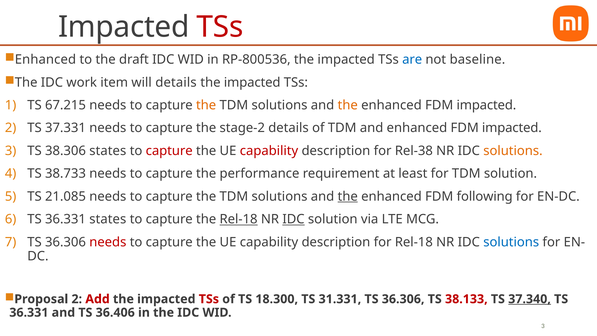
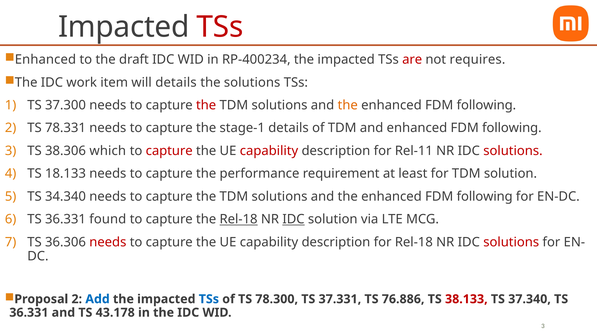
RP-800536: RP-800536 -> RP-400234
are colour: blue -> red
baseline: baseline -> requires
impacted at (252, 82): impacted -> solutions
67.215: 67.215 -> 37.300
the at (206, 105) colour: orange -> red
impacted at (486, 105): impacted -> following
37.331: 37.331 -> 78.331
stage-2: stage-2 -> stage-1
and enhanced FDM impacted: impacted -> following
38.306 states: states -> which
Rel-38: Rel-38 -> Rel-11
solutions at (513, 151) colour: orange -> red
38.733: 38.733 -> 18.133
21.085: 21.085 -> 34.340
the at (348, 196) underline: present -> none
36.331 states: states -> found
solutions at (511, 242) colour: blue -> red
Add colour: red -> blue
TSs at (209, 299) colour: red -> blue
18.300: 18.300 -> 78.300
31.331: 31.331 -> 37.331
36.306 at (403, 299): 36.306 -> 76.886
37.340 underline: present -> none
36.406: 36.406 -> 43.178
